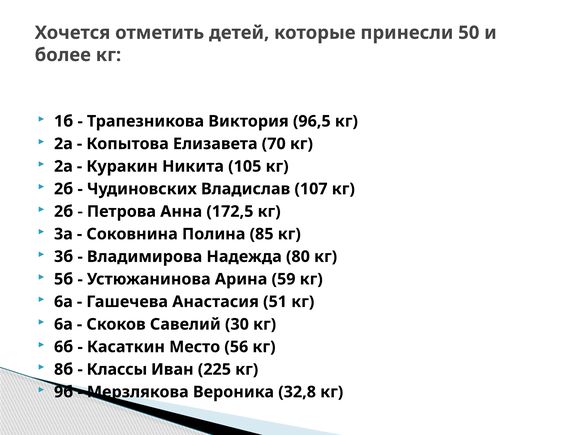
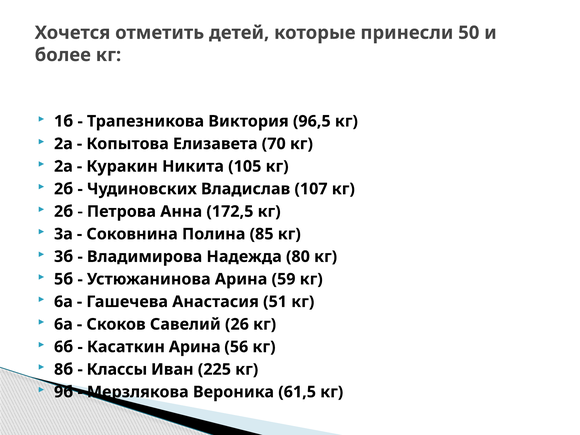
30: 30 -> 26
Касаткин Место: Место -> Арина
32,8: 32,8 -> 61,5
